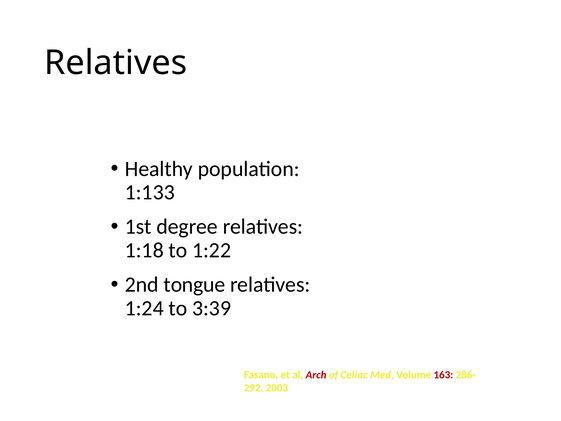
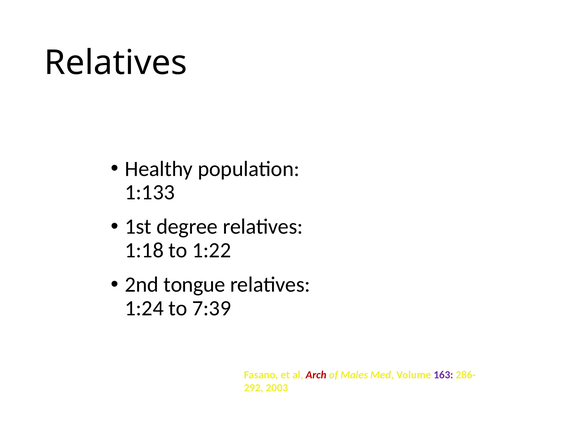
3:39: 3:39 -> 7:39
Celiac: Celiac -> Males
163 colour: red -> purple
